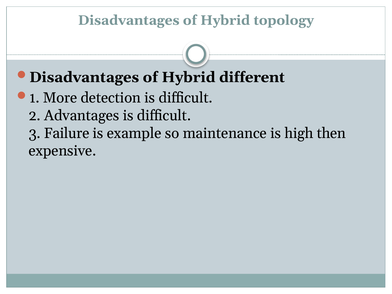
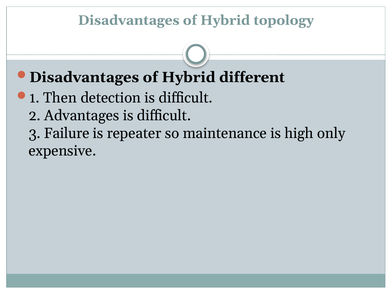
More: More -> Then
example: example -> repeater
then: then -> only
